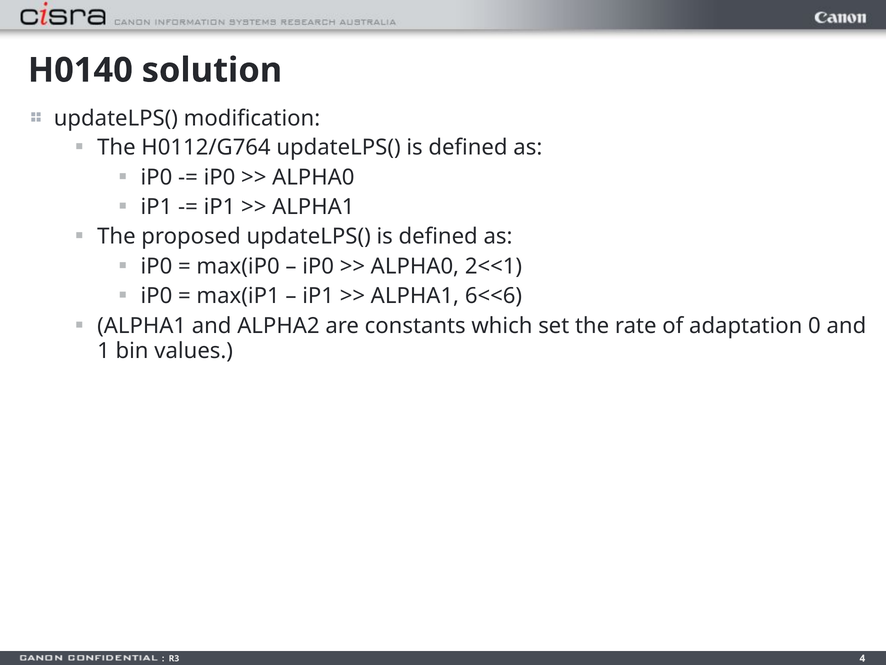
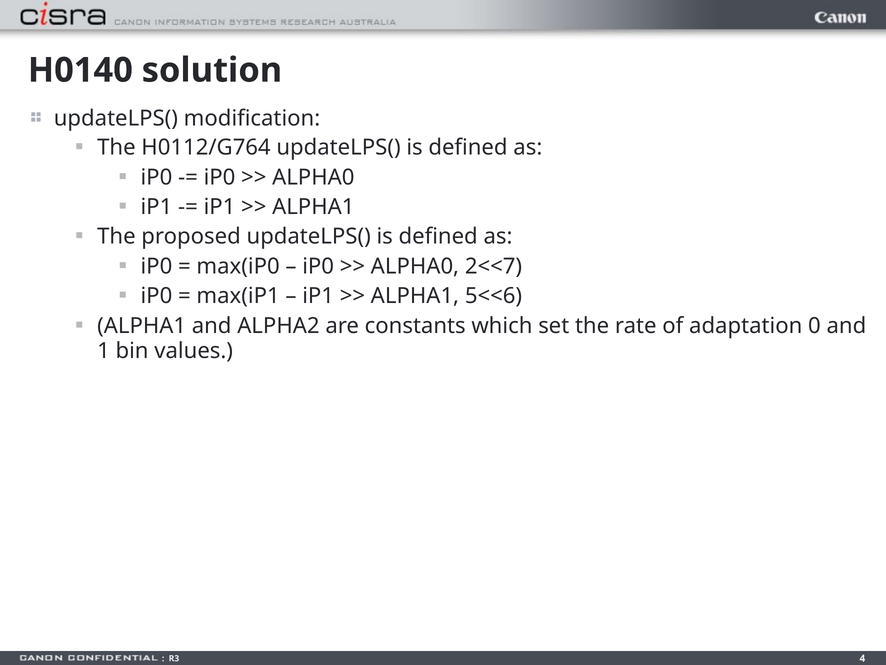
2<<1: 2<<1 -> 2<<7
6<<6: 6<<6 -> 5<<6
